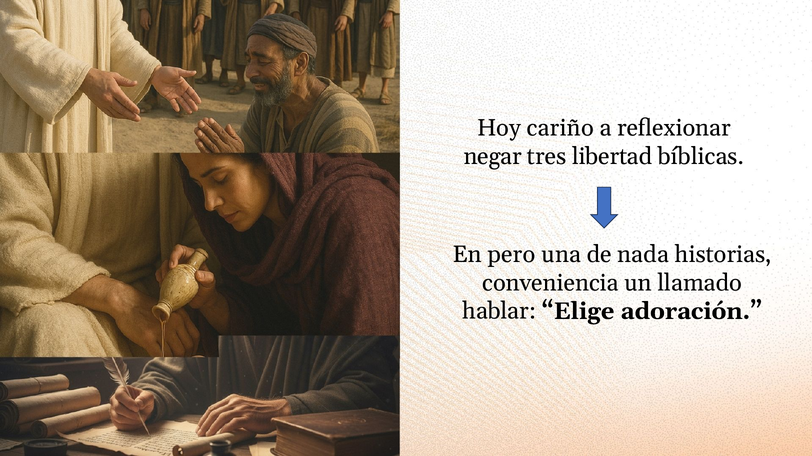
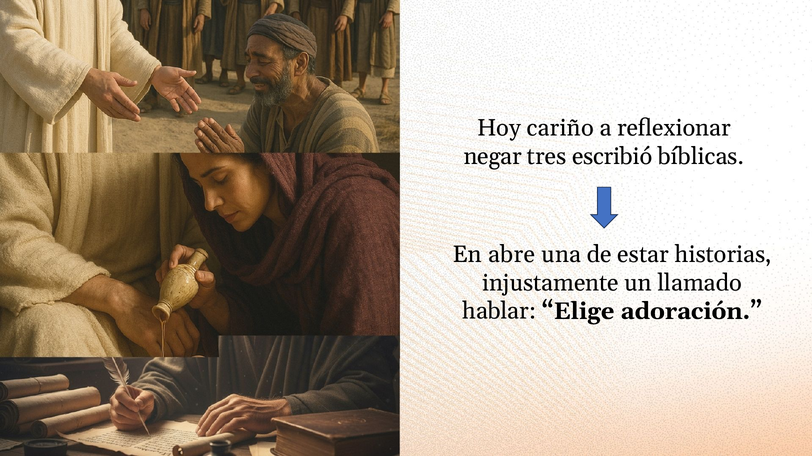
libertad: libertad -> escribió
pero: pero -> abre
nada: nada -> estar
conveniencia: conveniencia -> injustamente
